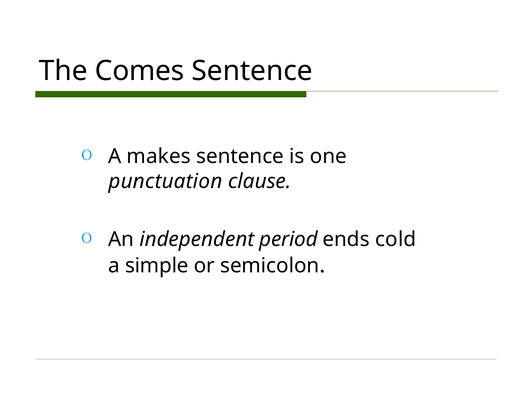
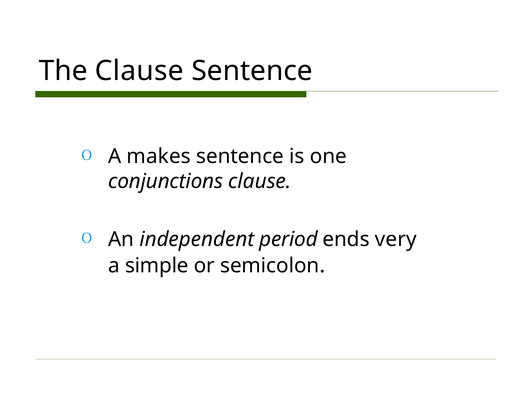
The Comes: Comes -> Clause
punctuation: punctuation -> conjunctions
cold: cold -> very
